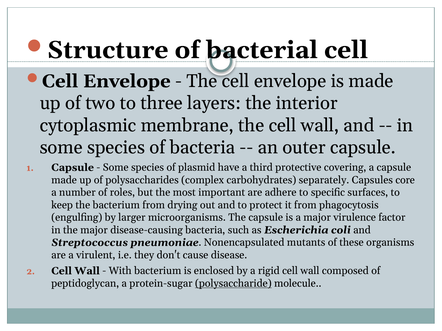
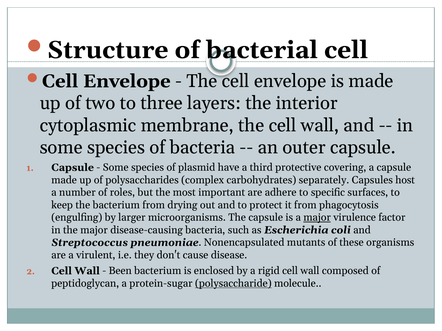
core: core -> host
major at (317, 218) underline: none -> present
With: With -> Been
